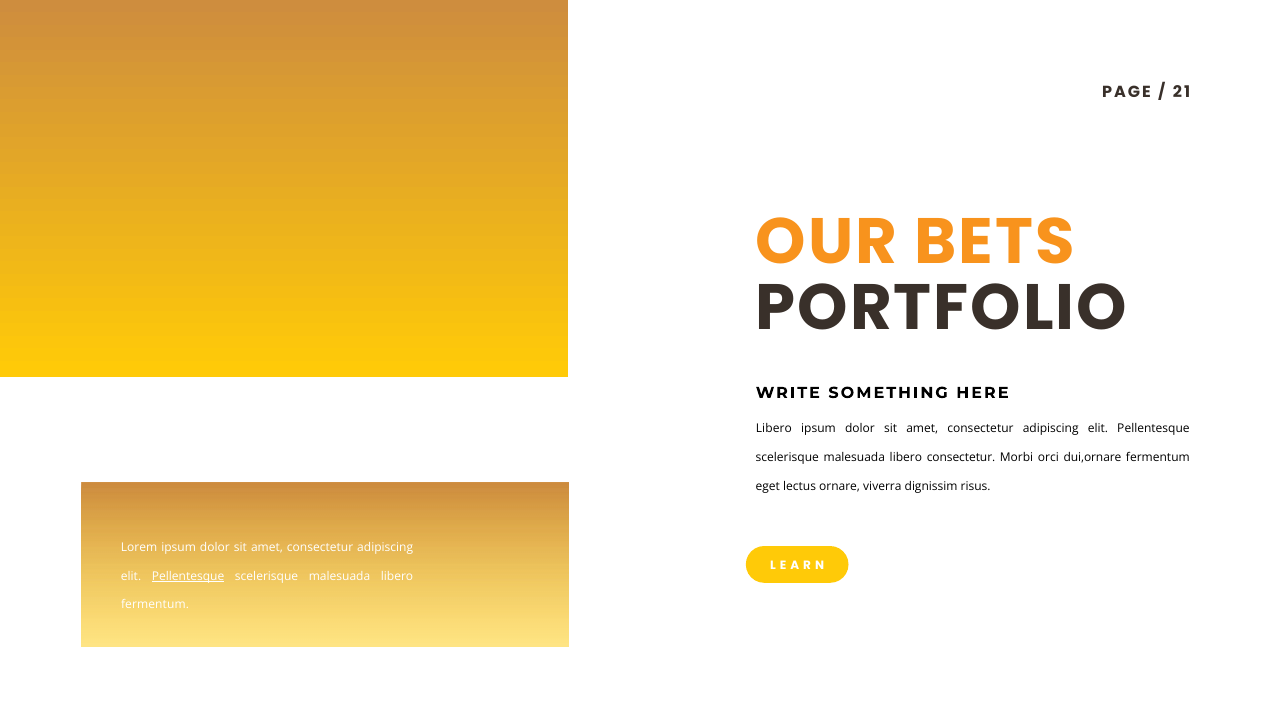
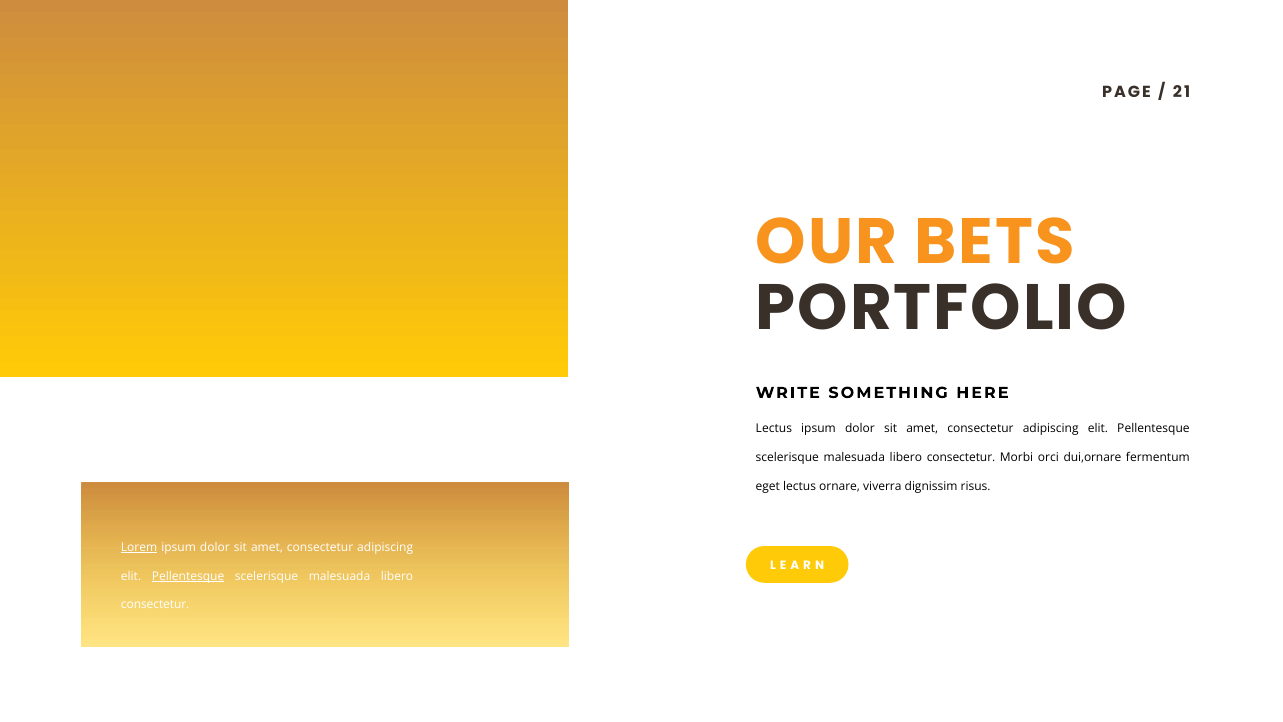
Libero at (774, 429): Libero -> Lectus
Lorem underline: none -> present
fermentum at (155, 605): fermentum -> consectetur
